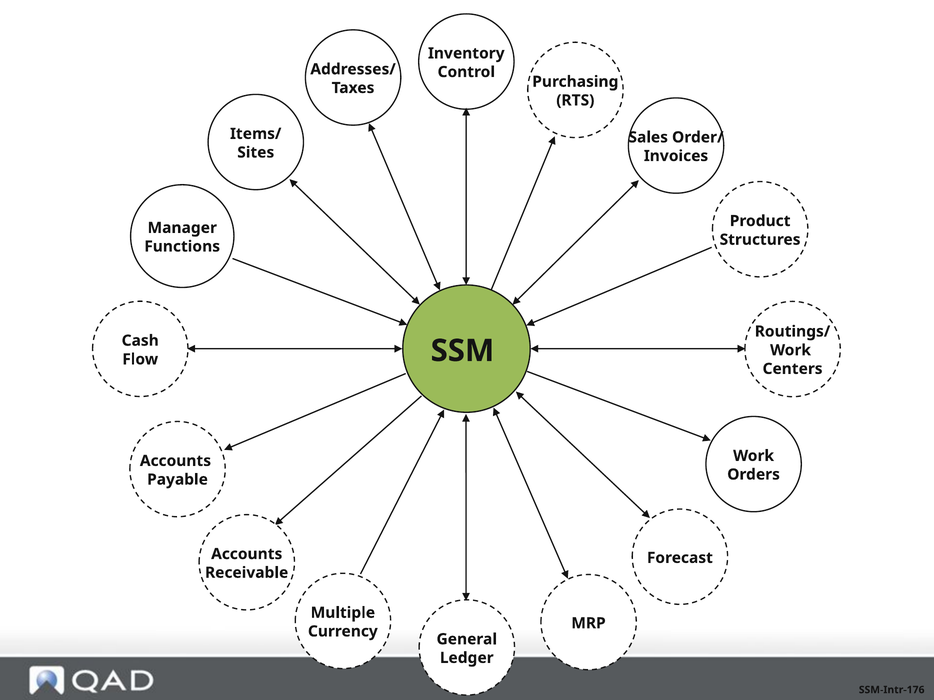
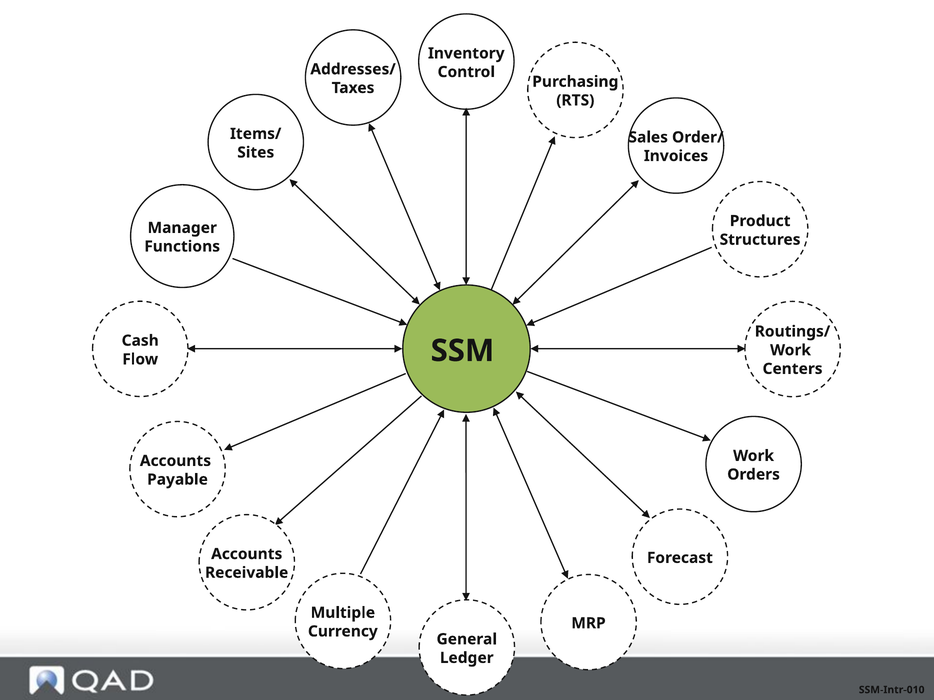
SSM-Intr-176: SSM-Intr-176 -> SSM-Intr-010
